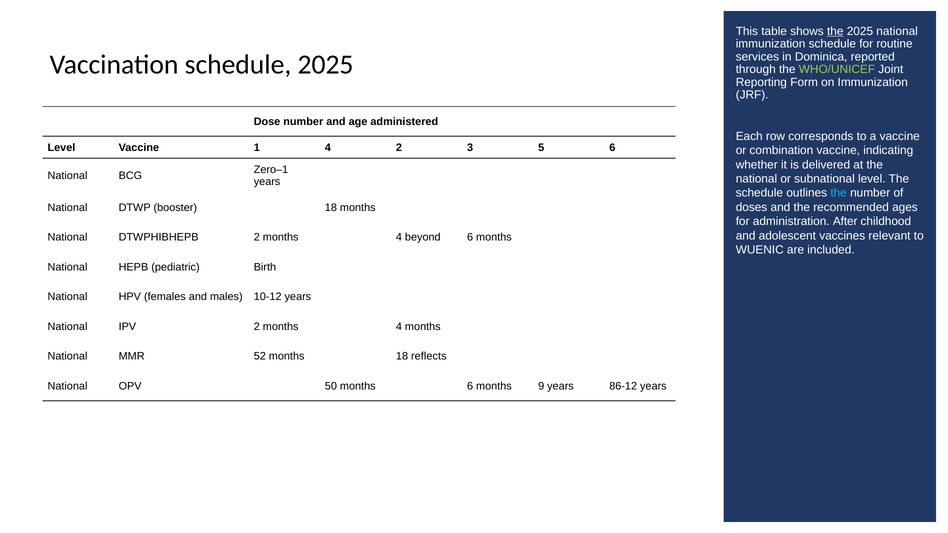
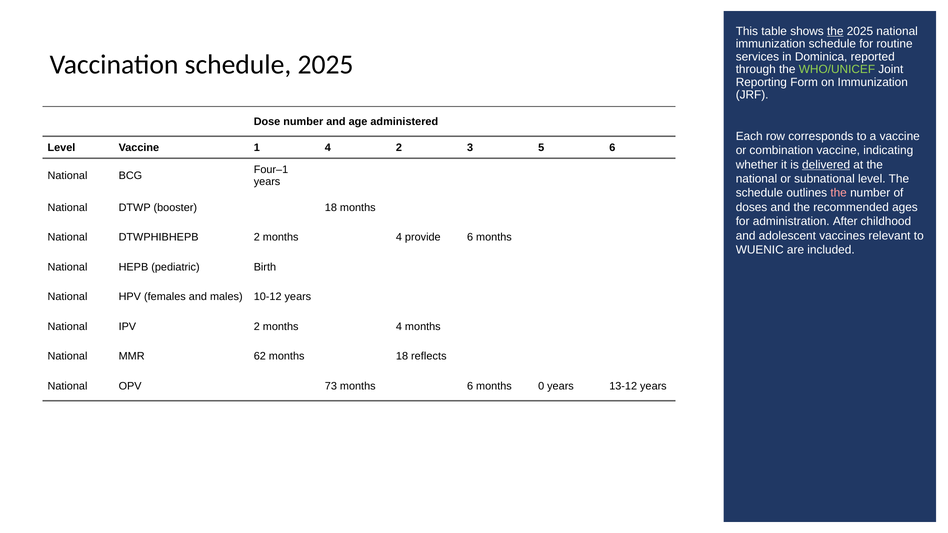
delivered underline: none -> present
Zero–1: Zero–1 -> Four–1
the at (839, 193) colour: light blue -> pink
beyond: beyond -> provide
52: 52 -> 62
50: 50 -> 73
9: 9 -> 0
86-12: 86-12 -> 13-12
